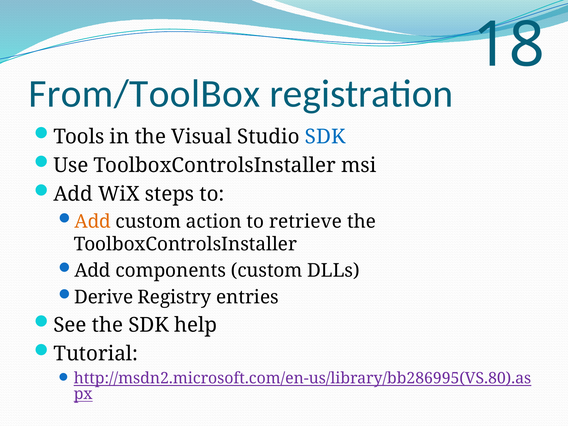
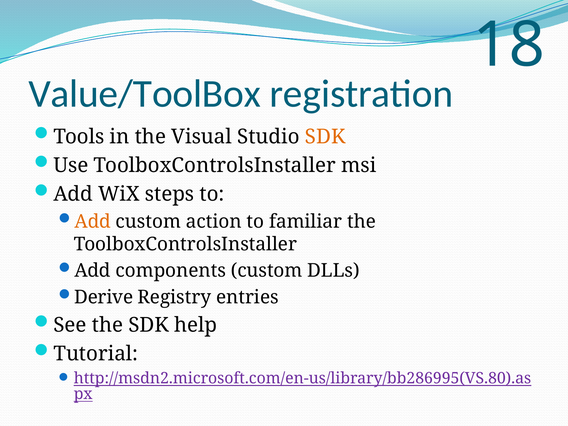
From/ToolBox: From/ToolBox -> Value/ToolBox
SDK at (325, 137) colour: blue -> orange
retrieve: retrieve -> familiar
